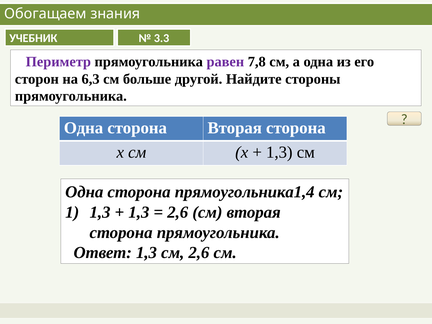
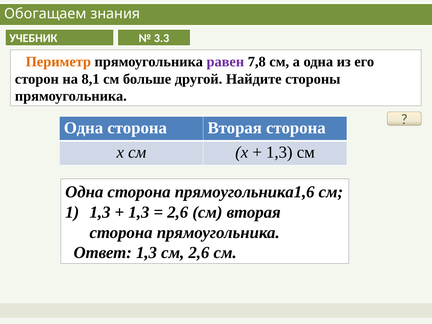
Периметр colour: purple -> orange
6,3: 6,3 -> 8,1
прямоугольника1,4: прямоугольника1,4 -> прямоугольника1,6
